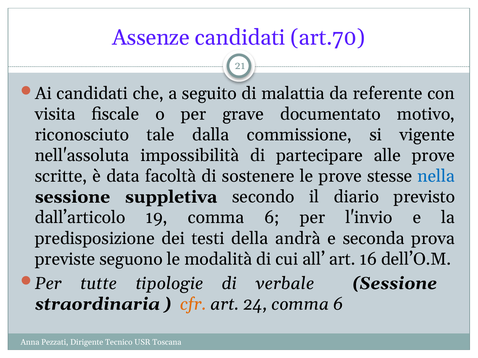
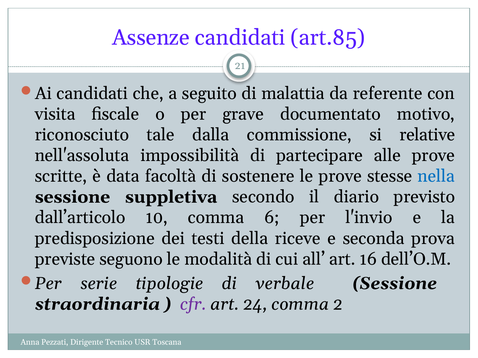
art.70: art.70 -> art.85
vigente: vigente -> relative
19: 19 -> 10
andrà: andrà -> riceve
tutte: tutte -> serie
cfr colour: orange -> purple
24 comma 6: 6 -> 2
